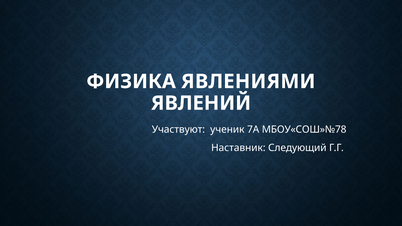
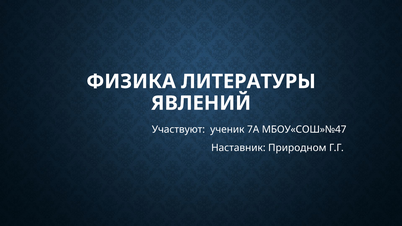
ЯВЛЕНИЯМИ: ЯВЛЕНИЯМИ -> ЛИТЕРАТУРЫ
МБОУ«СОШ»№78: МБОУ«СОШ»№78 -> МБОУ«СОШ»№47
Следующий: Следующий -> Природном
